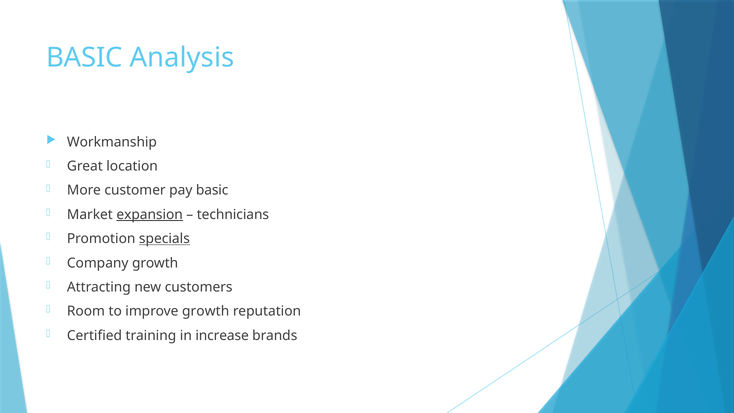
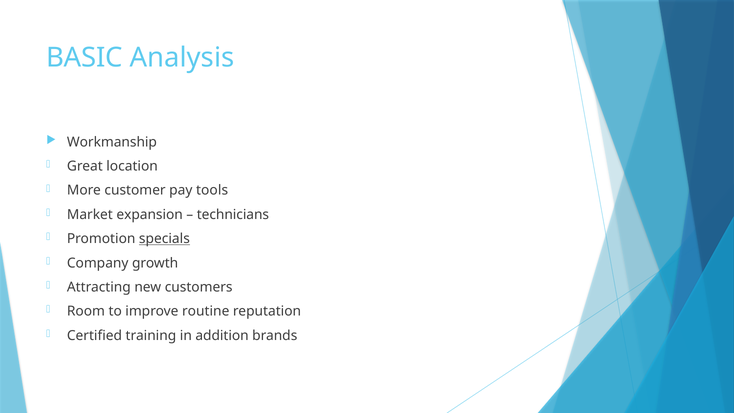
pay basic: basic -> tools
expansion underline: present -> none
improve growth: growth -> routine
increase: increase -> addition
